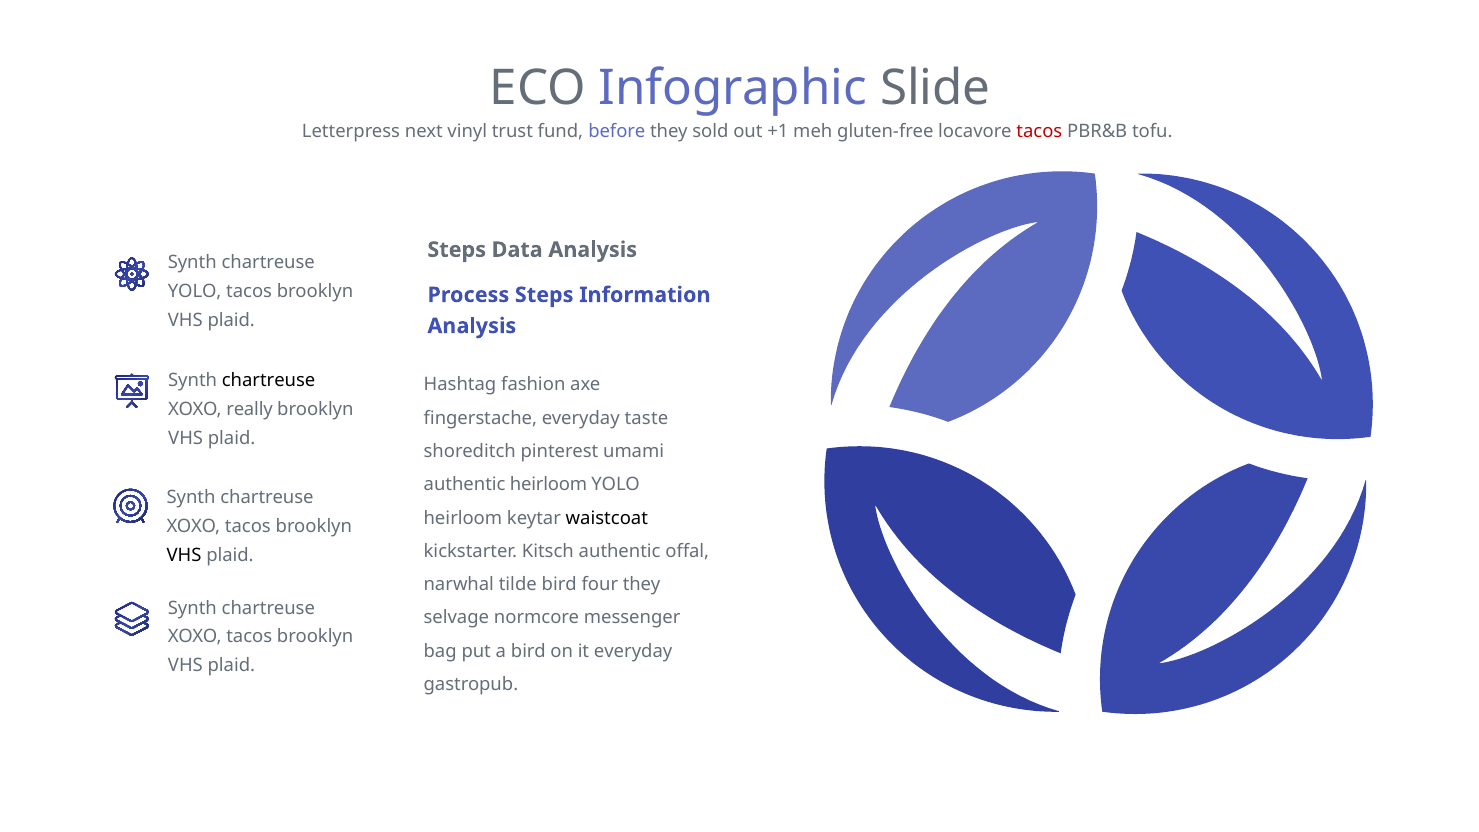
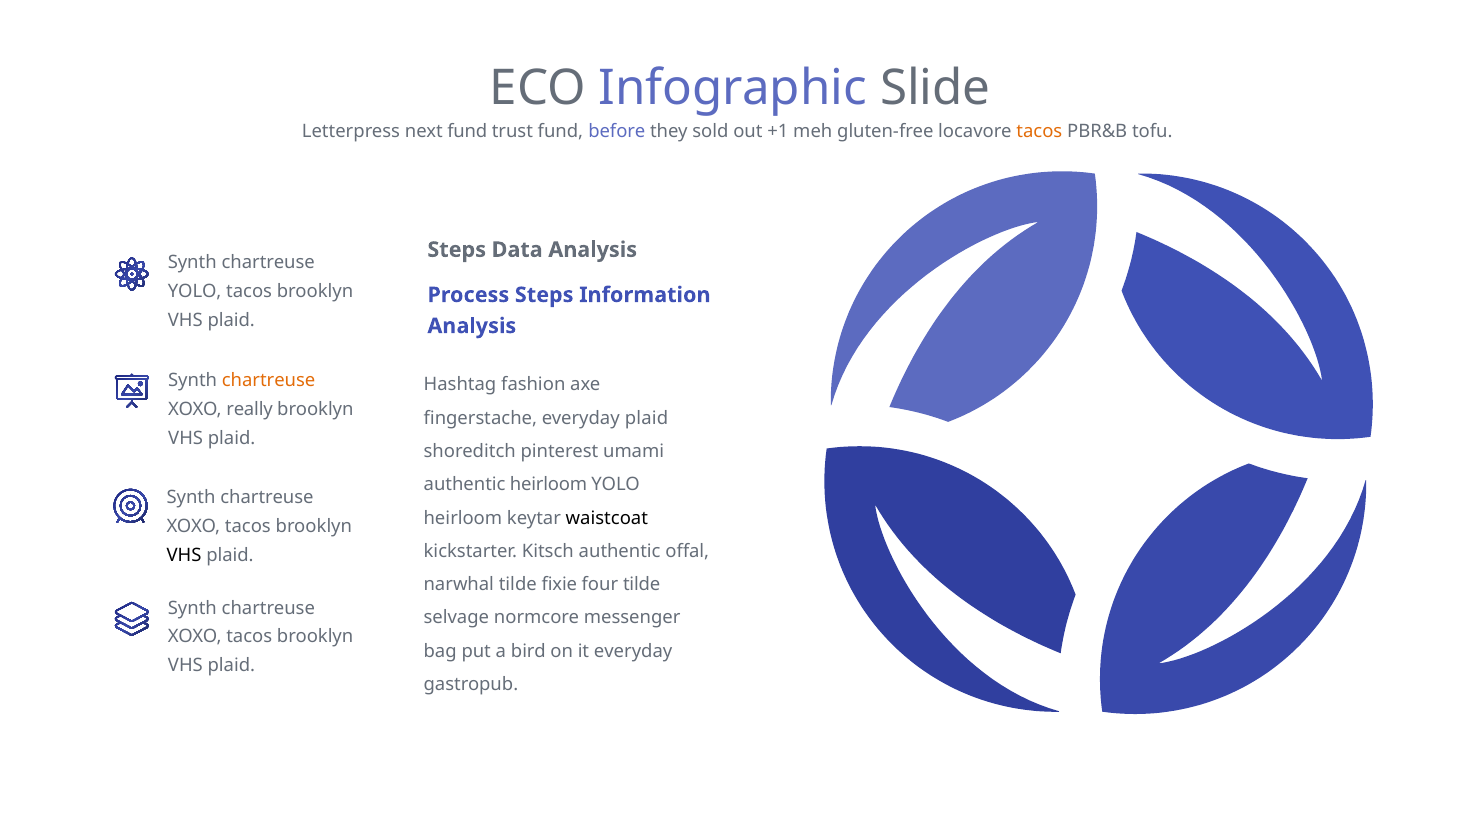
next vinyl: vinyl -> fund
tacos at (1039, 132) colour: red -> orange
chartreuse at (269, 380) colour: black -> orange
everyday taste: taste -> plaid
tilde bird: bird -> fixie
four they: they -> tilde
